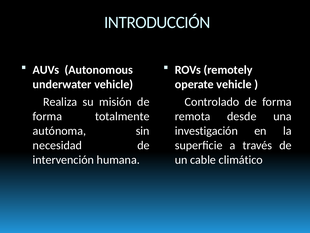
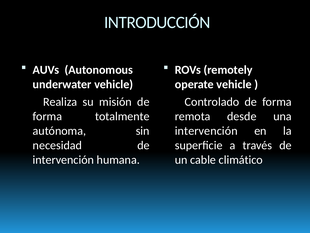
investigación at (206, 131): investigación -> intervención
